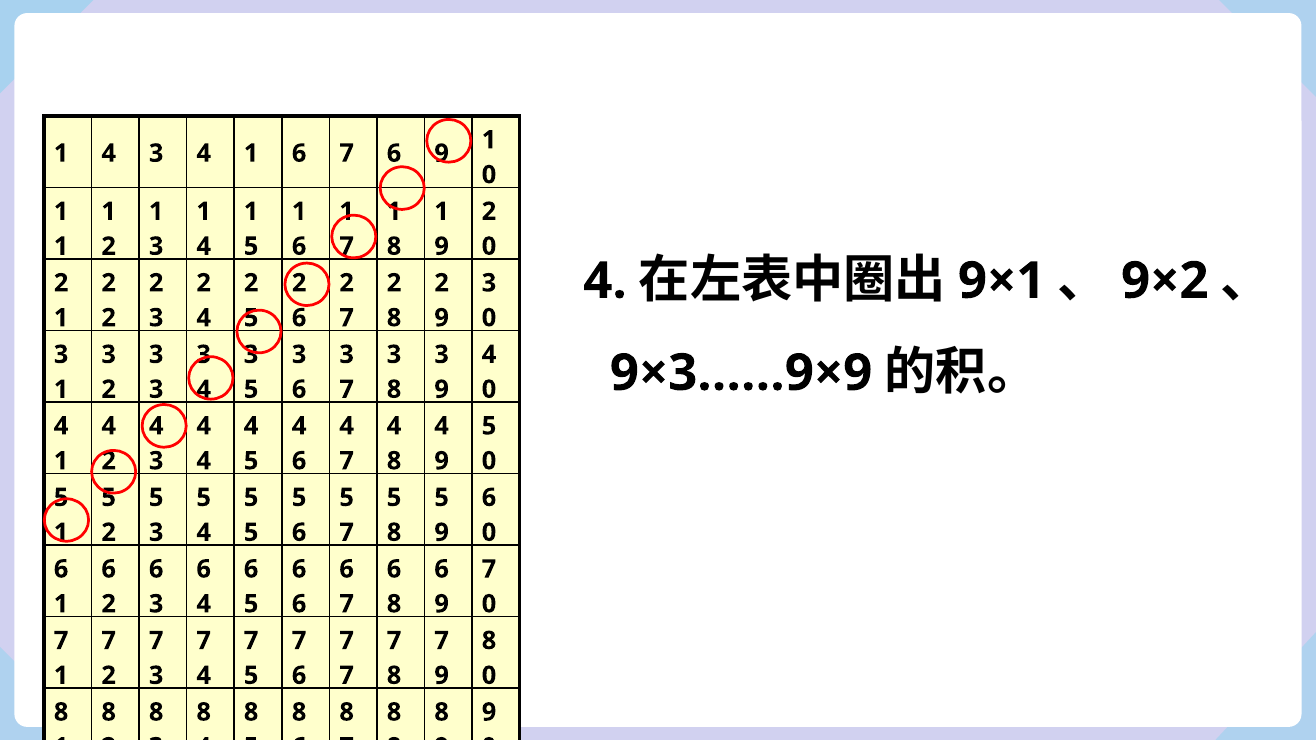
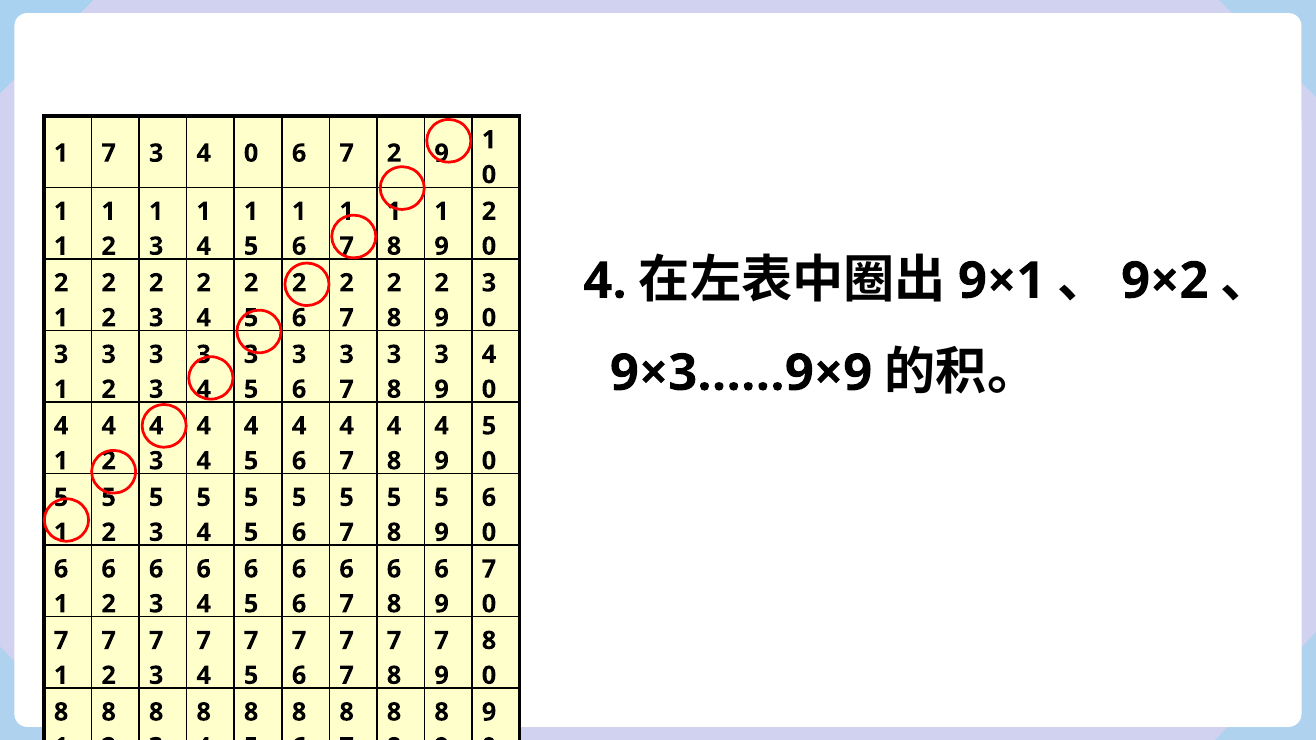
4 at (109, 153): 4 -> 7
3 4 1: 1 -> 0
6 at (394, 153): 6 -> 2
